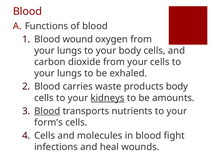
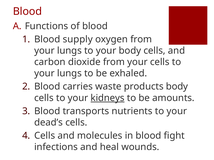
wound: wound -> supply
Blood at (47, 111) underline: present -> none
form’s: form’s -> dead’s
